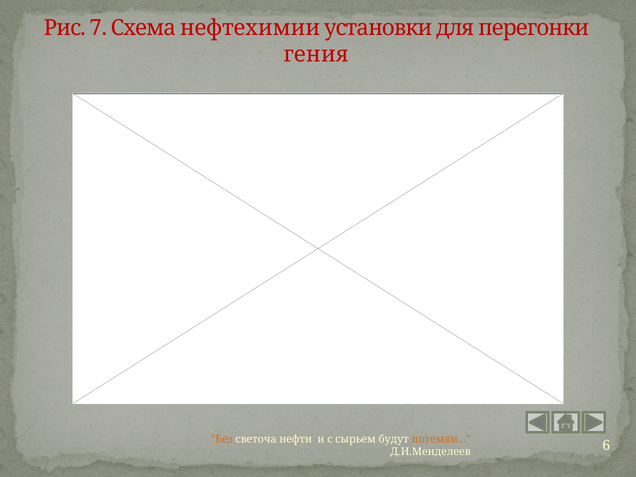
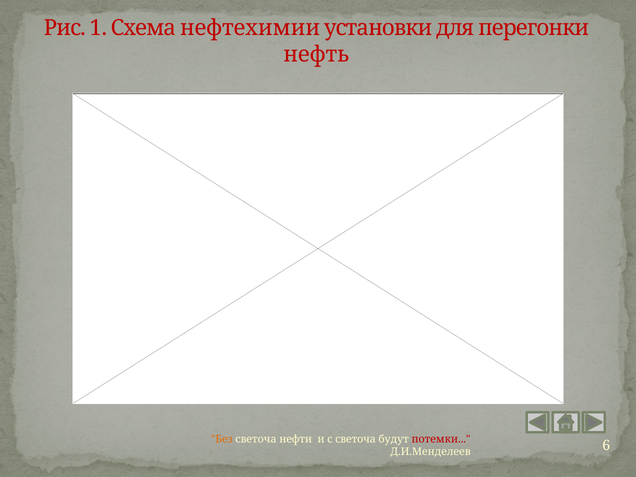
7: 7 -> 1
гения: гения -> нефть
с сырьем: сырьем -> светоча
потемки colour: orange -> red
